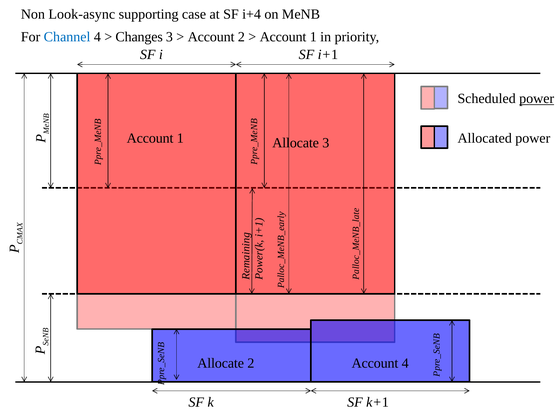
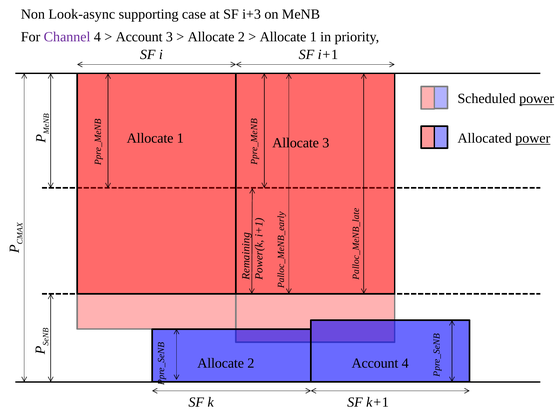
i+4: i+4 -> i+3
Channel colour: blue -> purple
Changes at (139, 37): Changes -> Account
Account at (211, 37): Account -> Allocate
Account at (283, 37): Account -> Allocate
Account at (150, 138): Account -> Allocate
power at (533, 138) underline: none -> present
